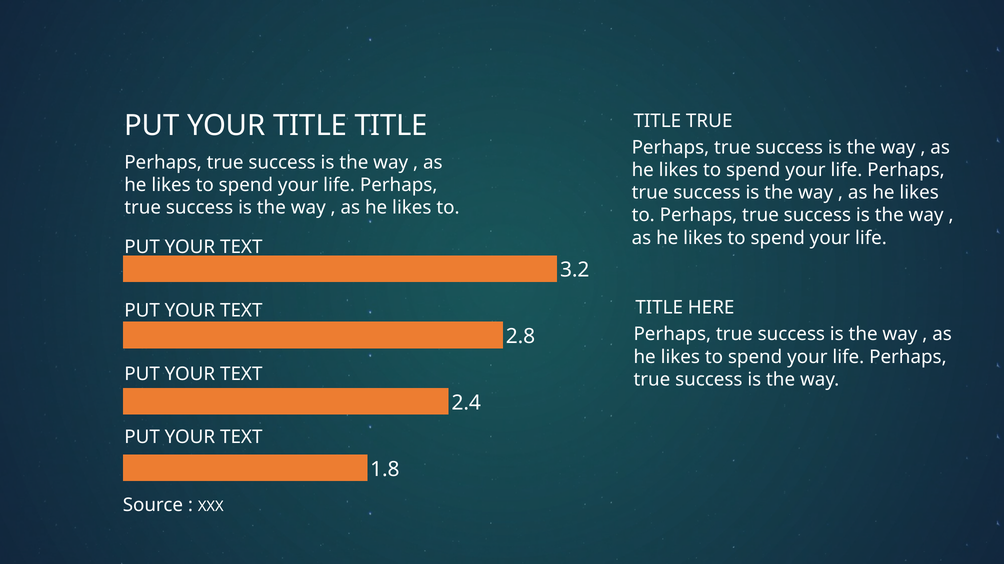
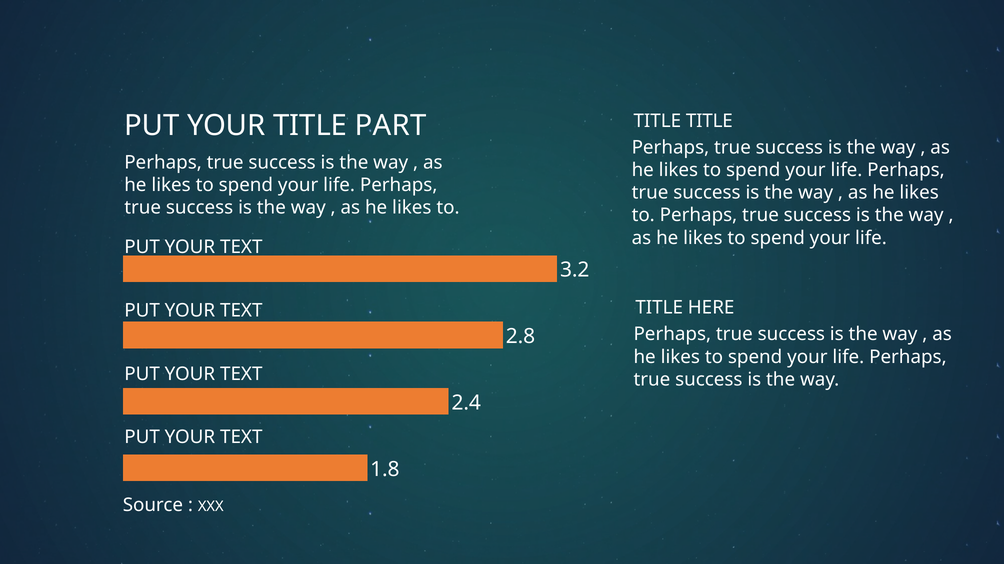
TITLE TRUE: TRUE -> TITLE
TITLE TITLE: TITLE -> PART
